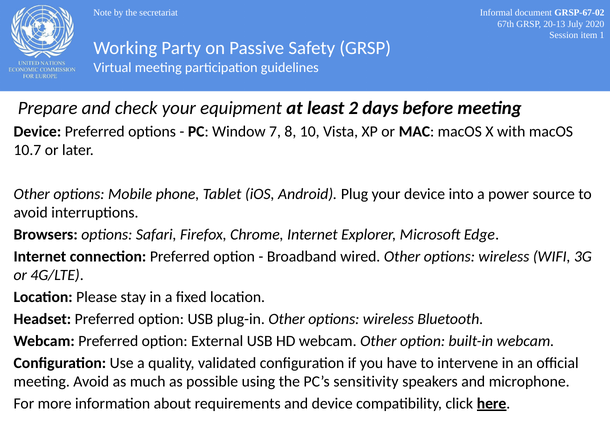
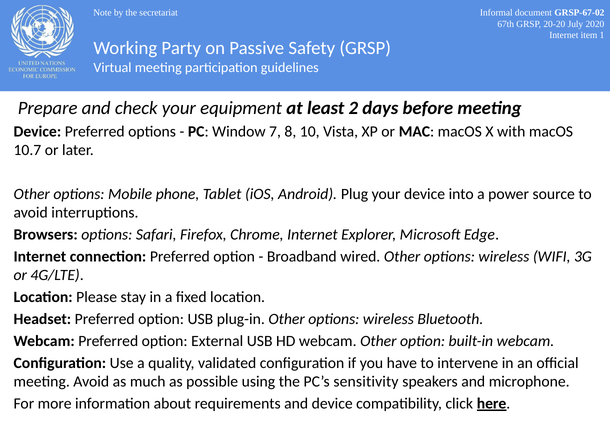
20-13: 20-13 -> 20-20
Session at (564, 35): Session -> Internet
